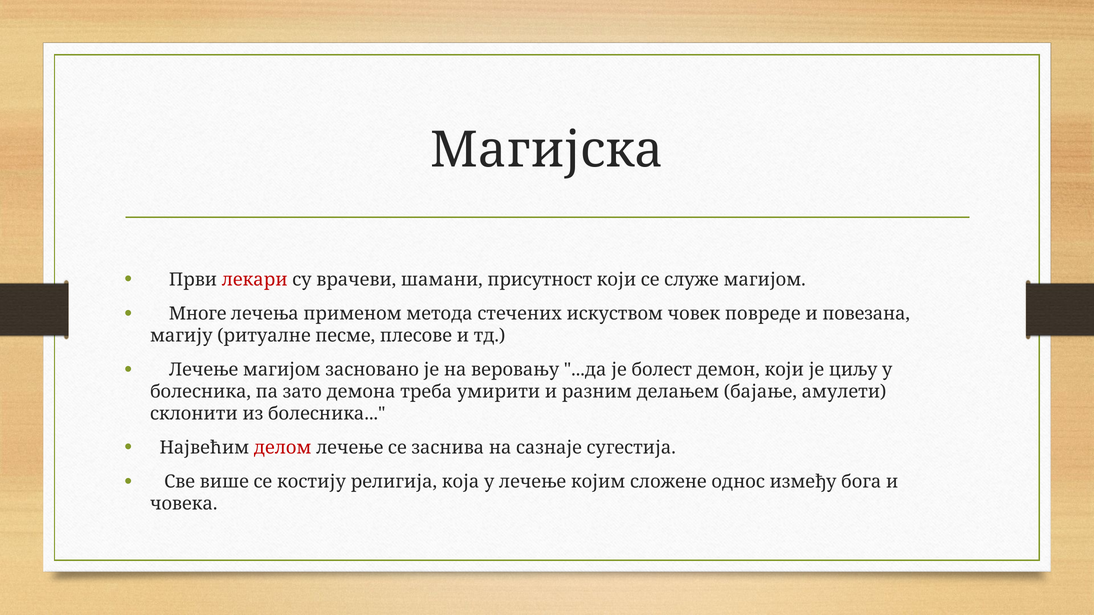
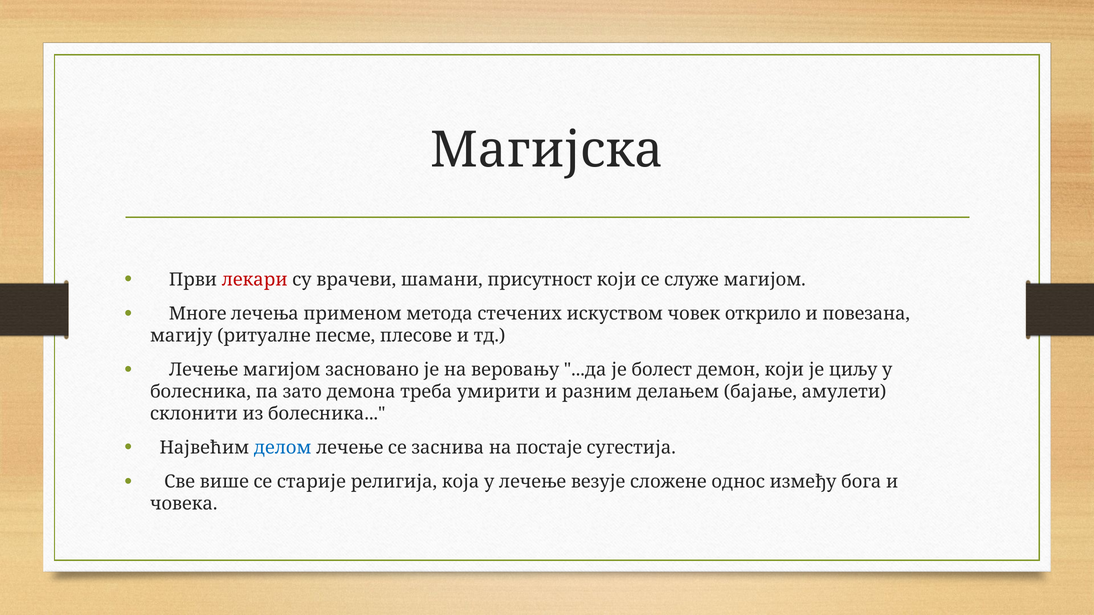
повреде: повреде -> открило
делом colour: red -> blue
сазнаје: сазнаје -> постаје
костију: костију -> старије
којим: којим -> везује
